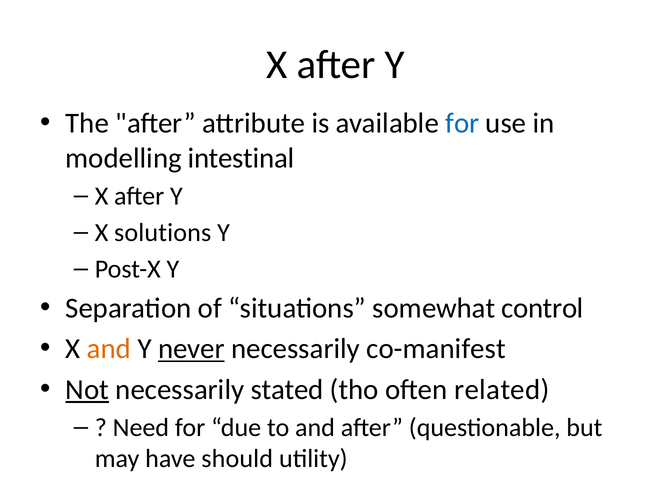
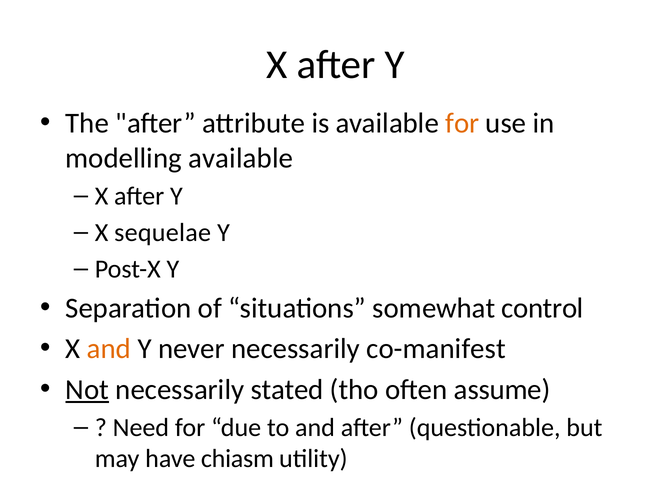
for at (462, 123) colour: blue -> orange
modelling intestinal: intestinal -> available
solutions: solutions -> sequelae
never underline: present -> none
related: related -> assume
should: should -> chiasm
